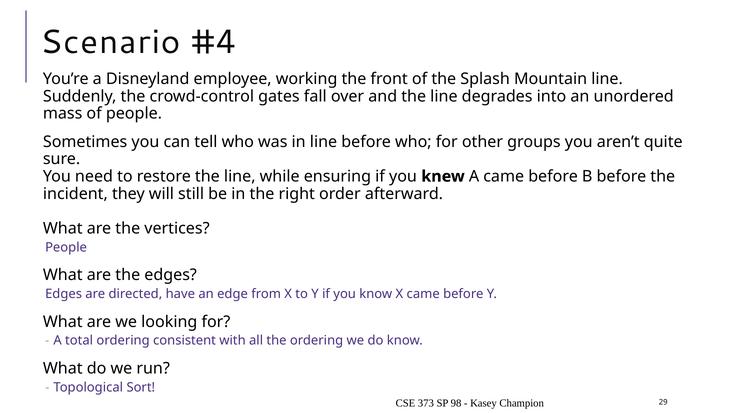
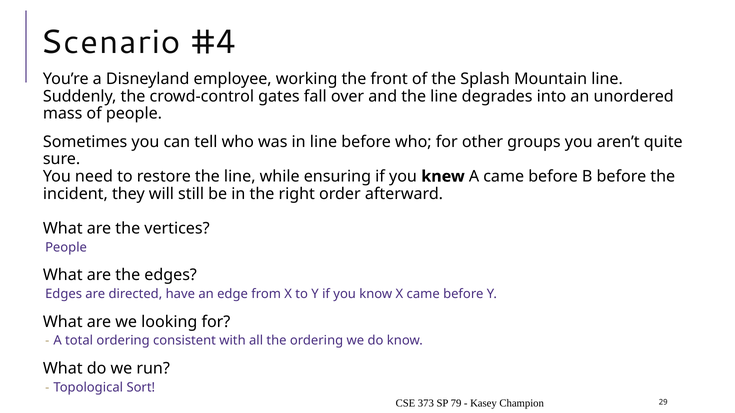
98: 98 -> 79
